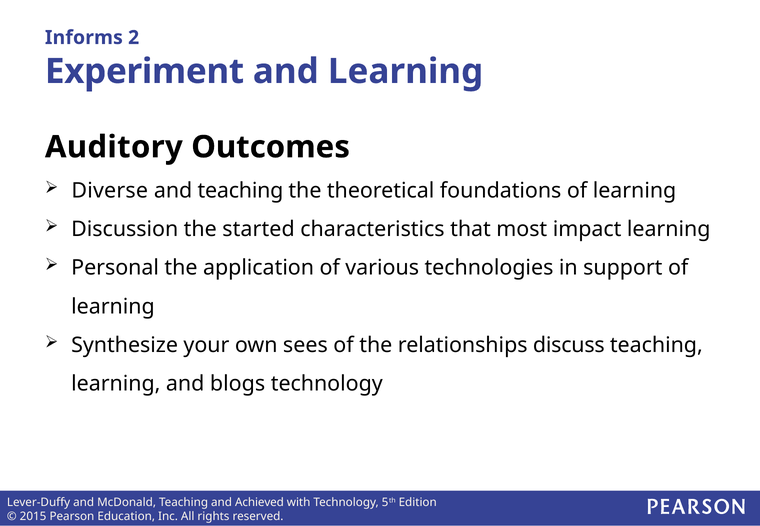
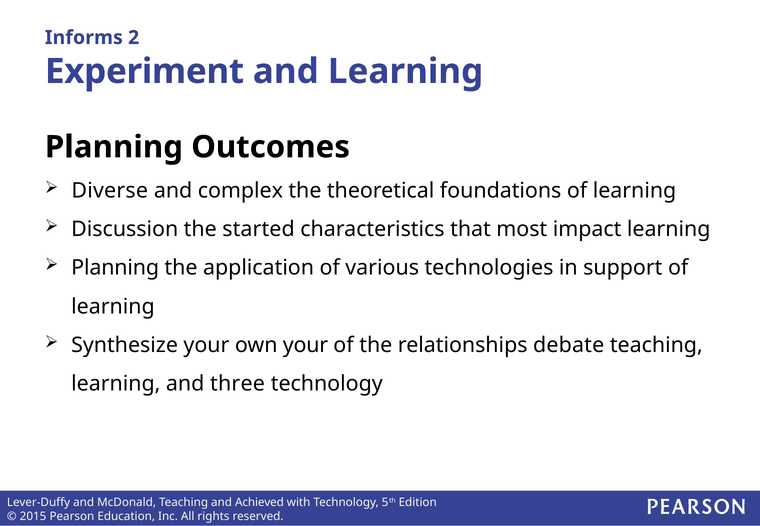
Auditory at (114, 147): Auditory -> Planning
and teaching: teaching -> complex
Personal at (115, 268): Personal -> Planning
own sees: sees -> your
discuss: discuss -> debate
blogs: blogs -> three
